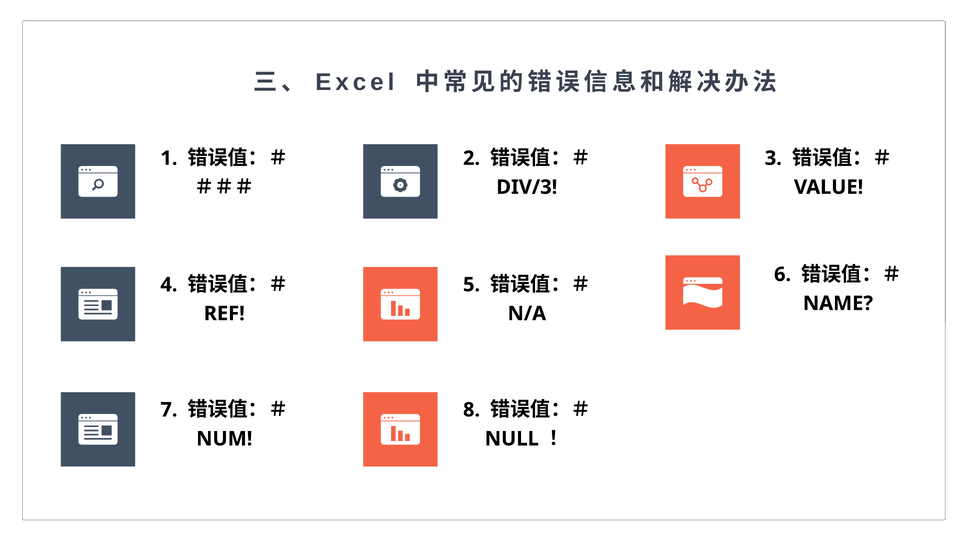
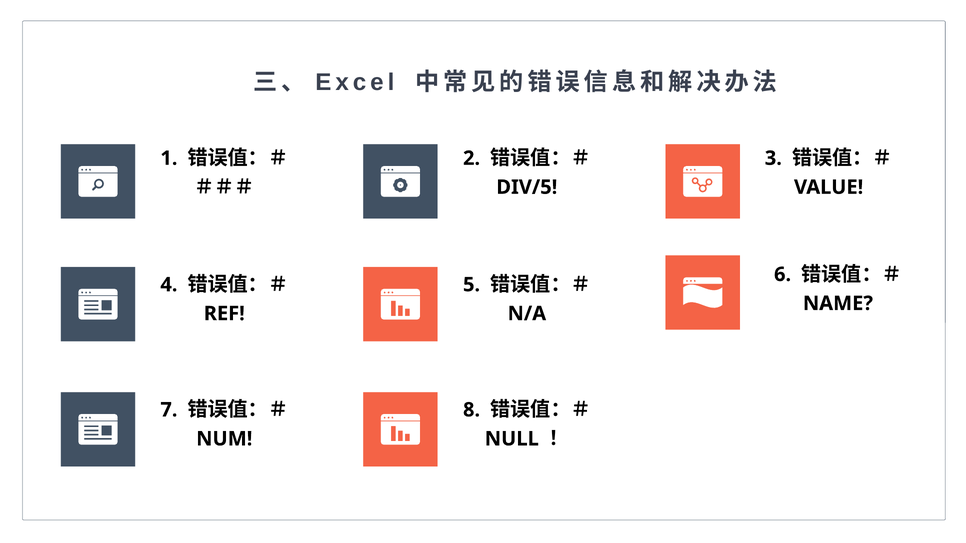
DIV/3: DIV/3 -> DIV/5
